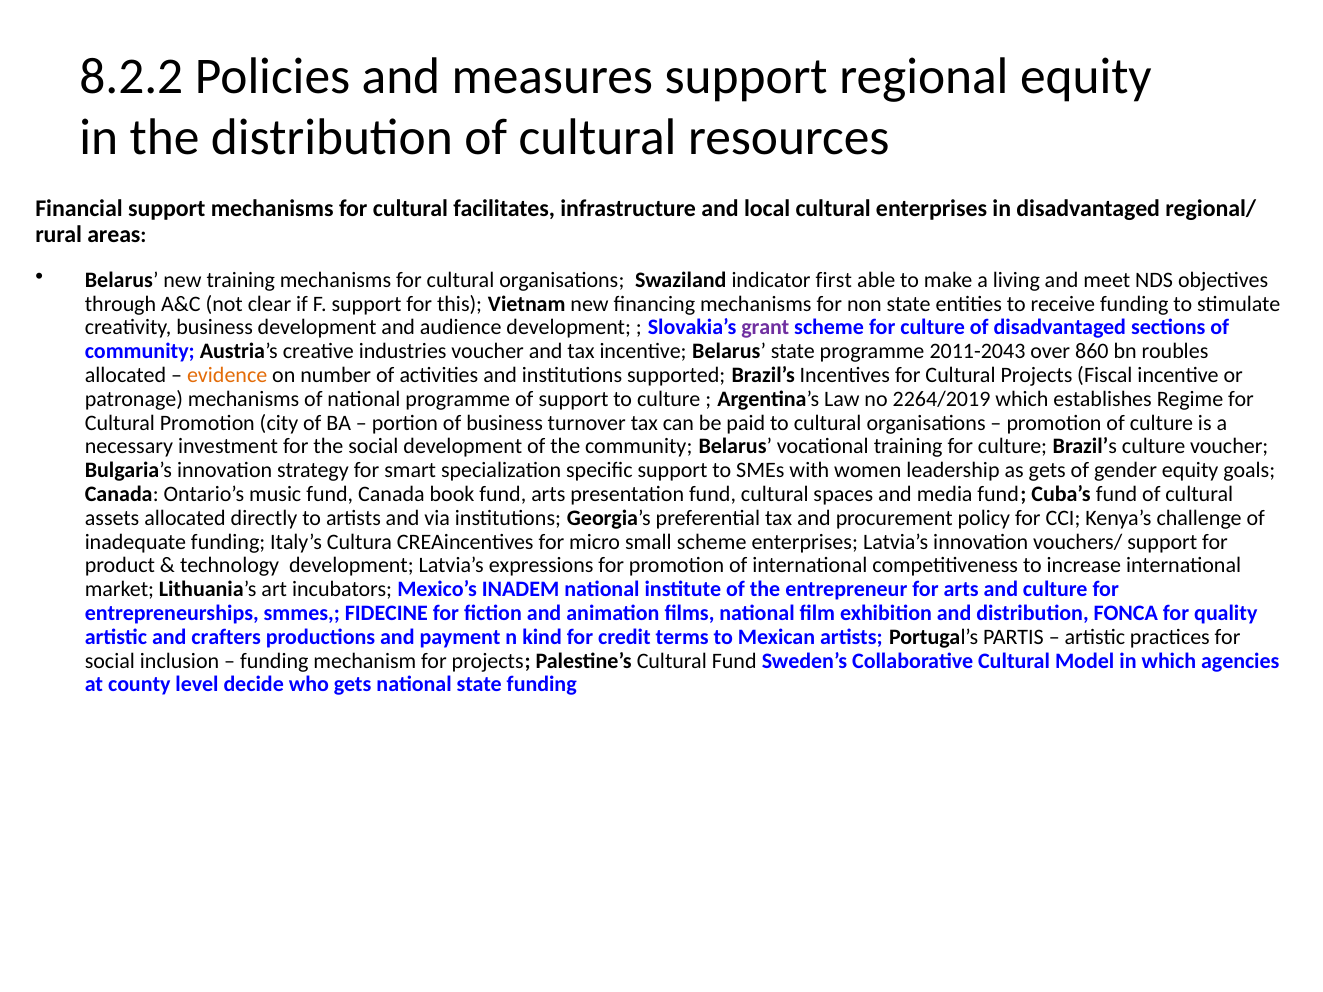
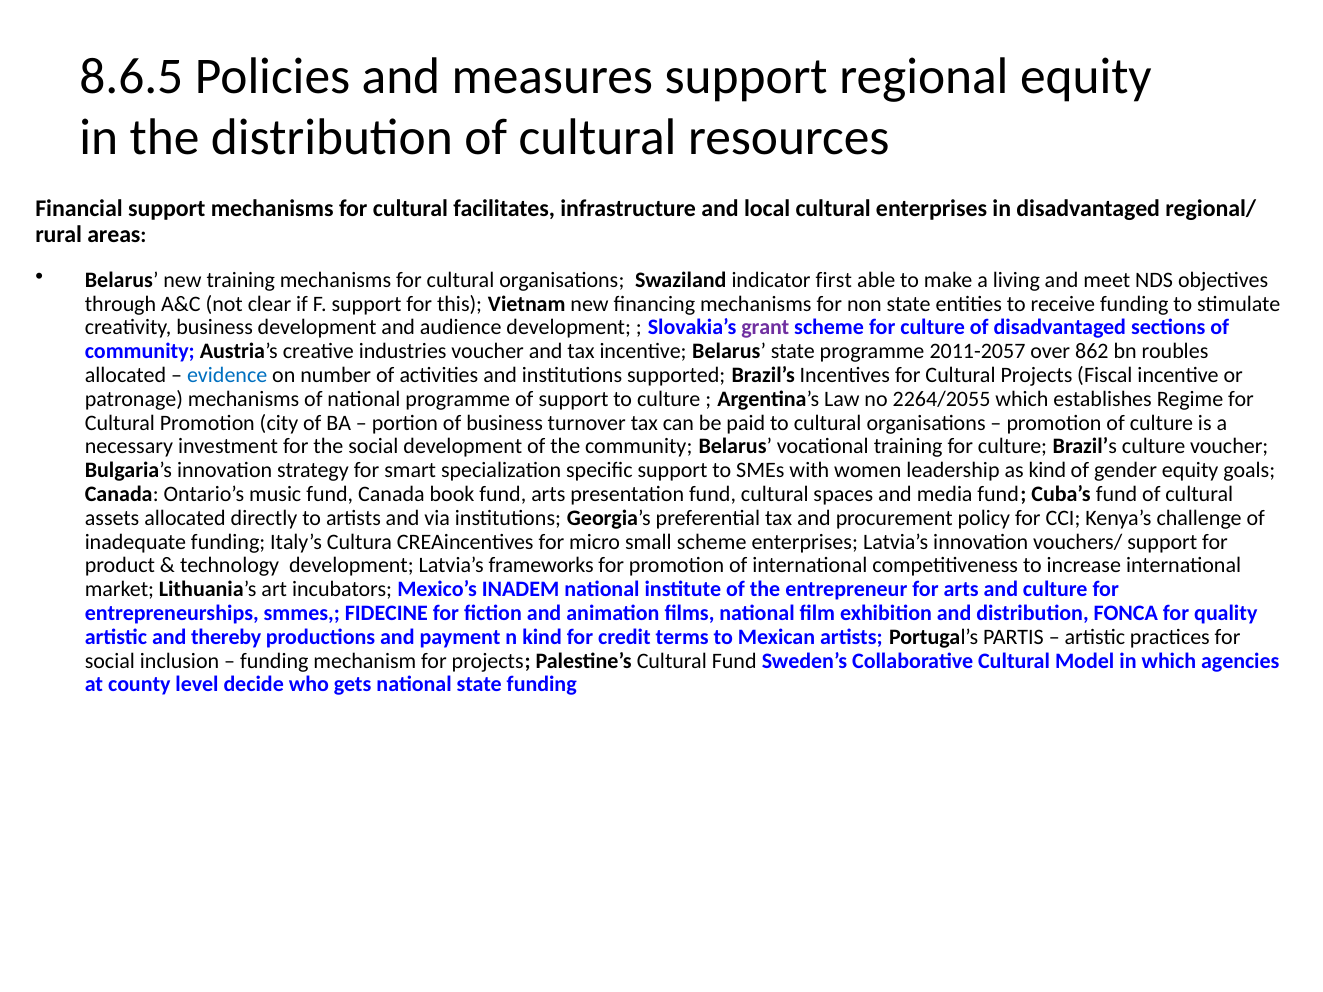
8.2.2: 8.2.2 -> 8.6.5
2011-2043: 2011-2043 -> 2011-2057
860: 860 -> 862
evidence colour: orange -> blue
2264/2019: 2264/2019 -> 2264/2055
as gets: gets -> kind
expressions: expressions -> frameworks
crafters: crafters -> thereby
